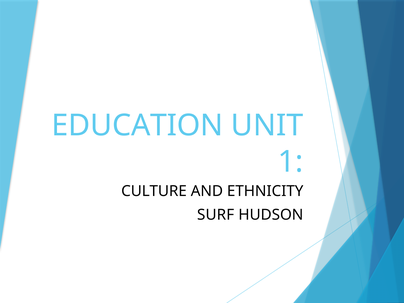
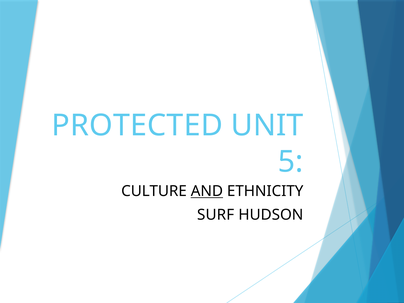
EDUCATION: EDUCATION -> PROTECTED
1: 1 -> 5
AND underline: none -> present
